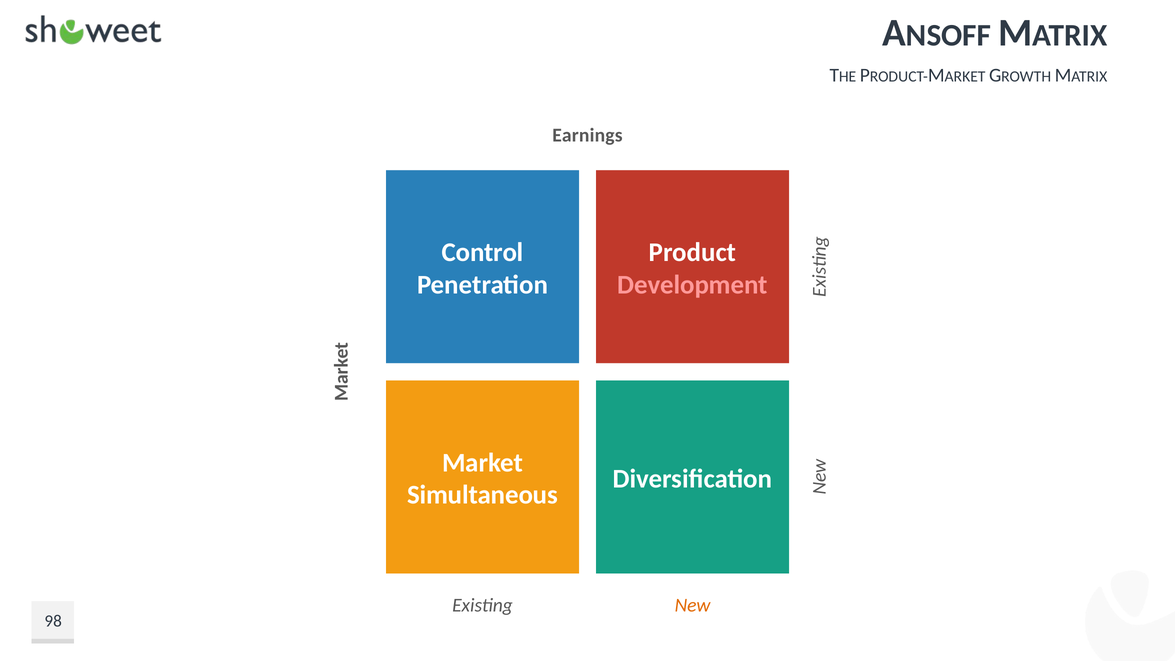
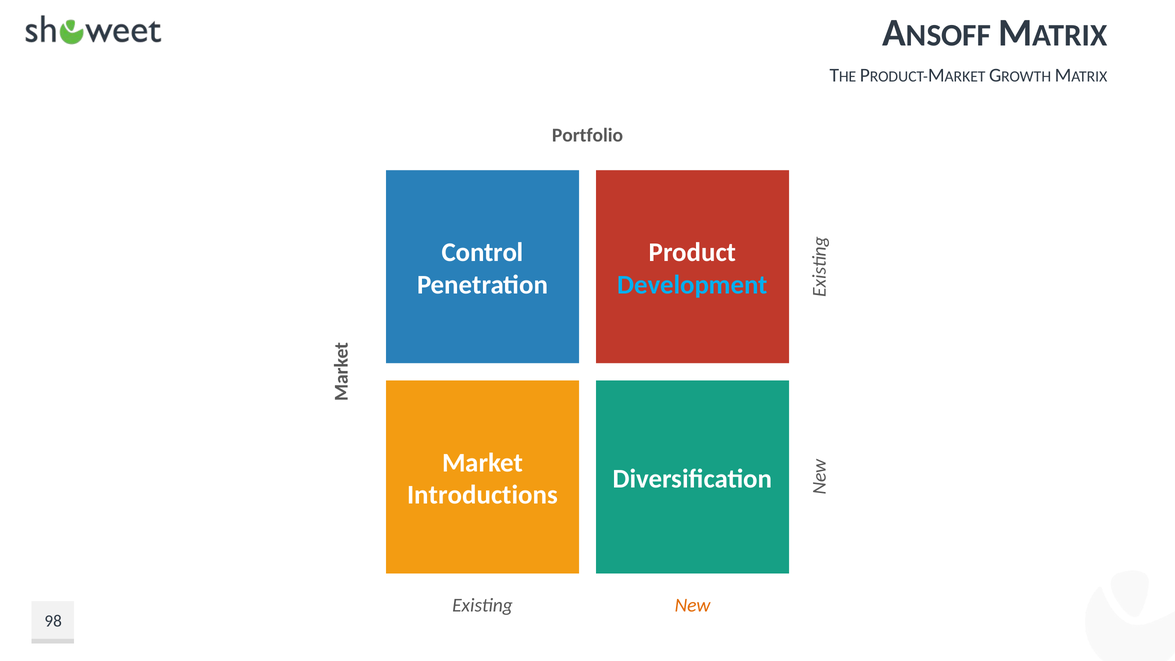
Earnings: Earnings -> Portfolio
Development colour: pink -> light blue
Simultaneous: Simultaneous -> Introductions
